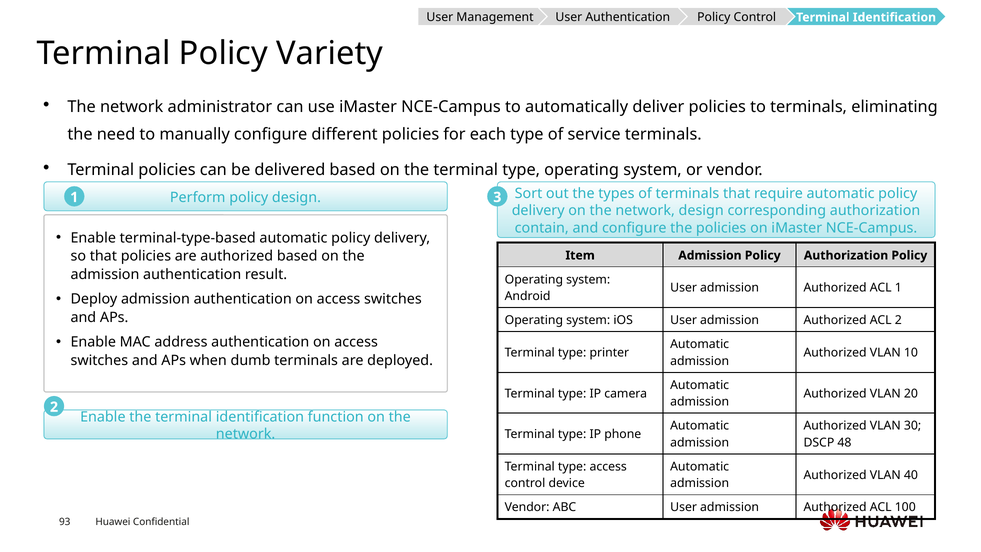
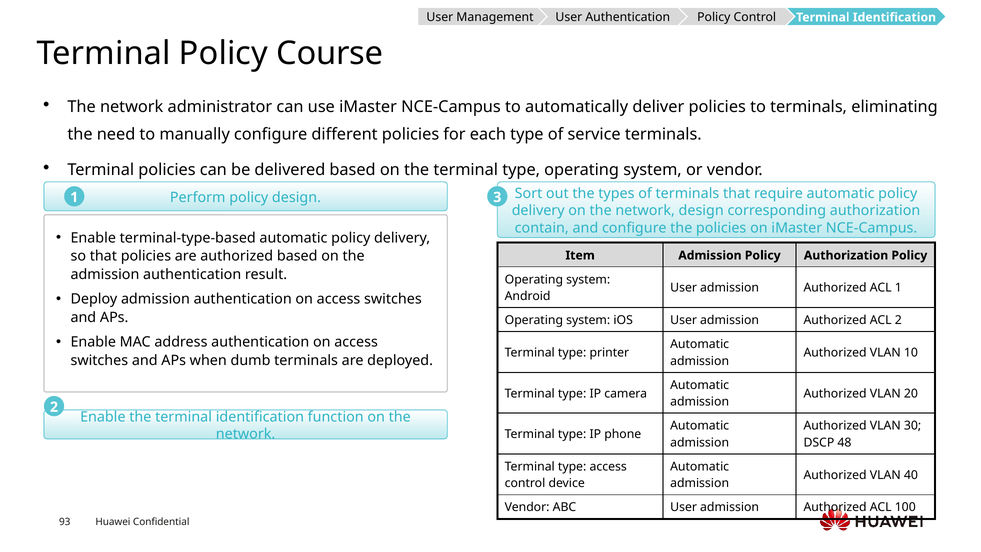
Variety: Variety -> Course
